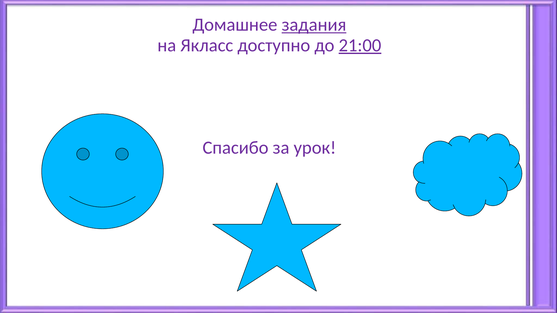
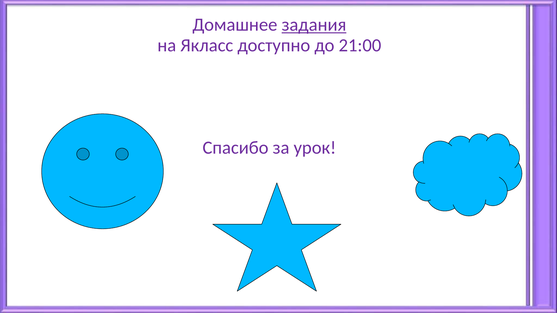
21:00 underline: present -> none
